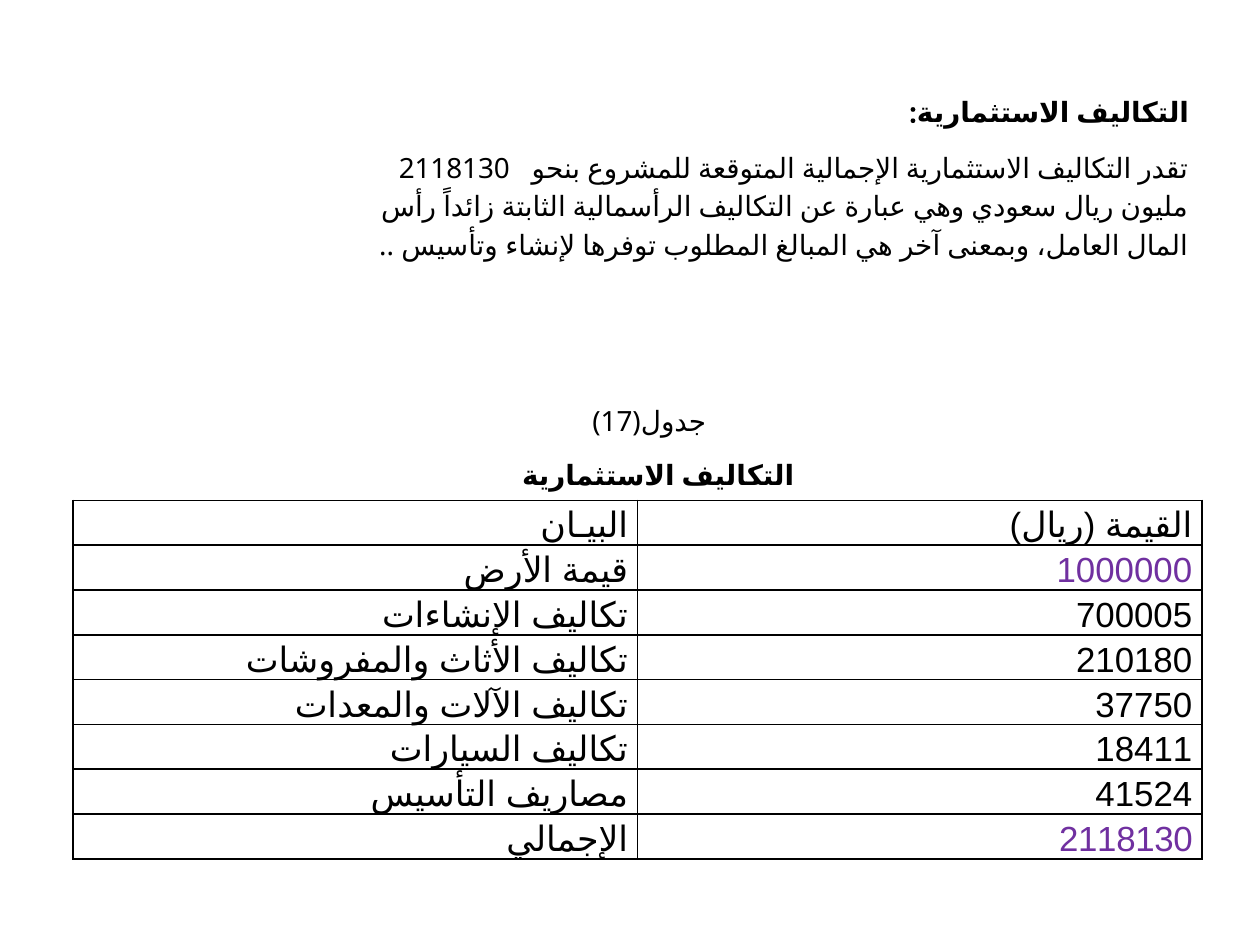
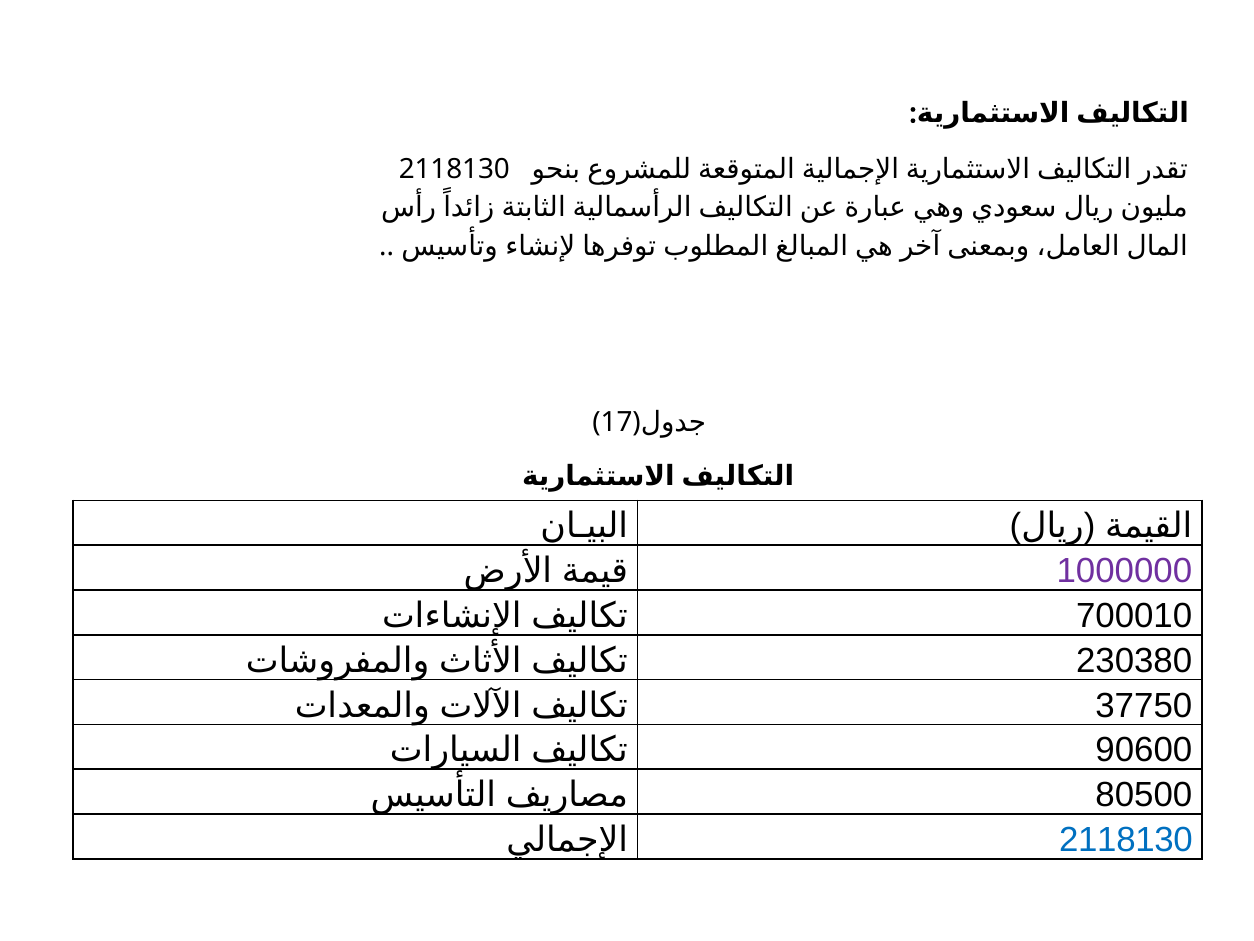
700005: 700005 -> 700010
210180: 210180 -> 230380
18411: 18411 -> 90600
41524: 41524 -> 80500
2118130 at (1126, 840) colour: purple -> blue
